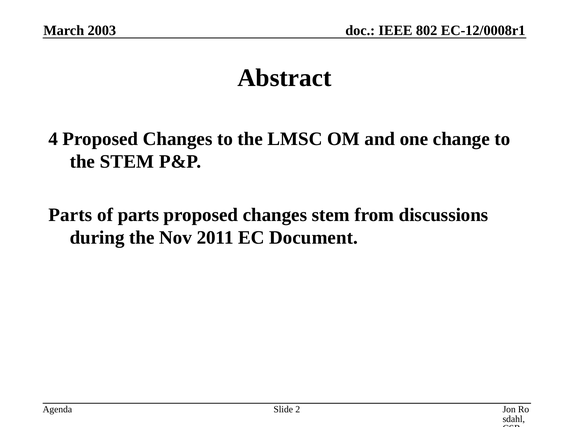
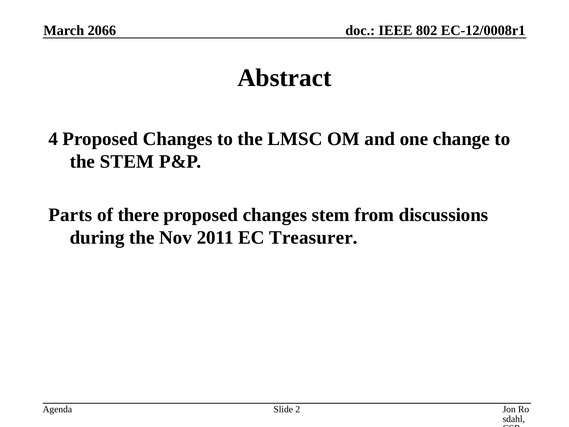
2003: 2003 -> 2066
of parts: parts -> there
Document: Document -> Treasurer
